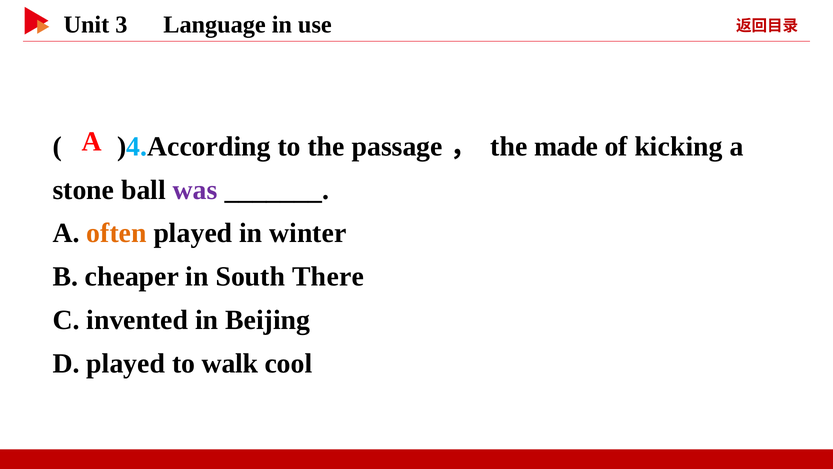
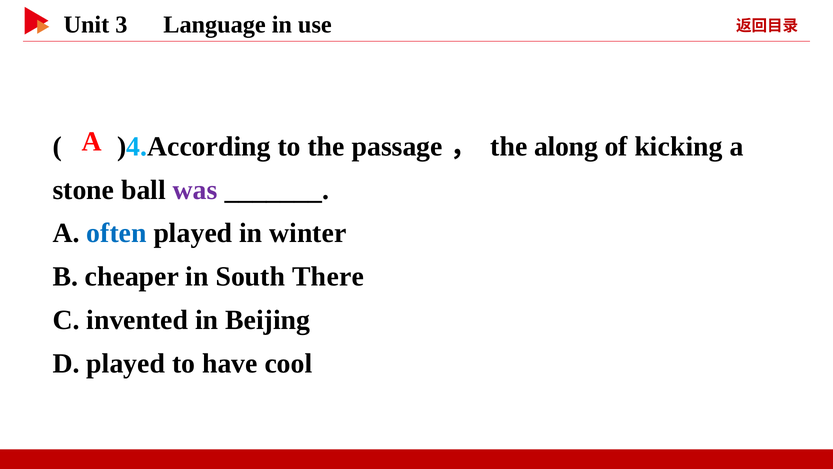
made: made -> along
often colour: orange -> blue
walk: walk -> have
